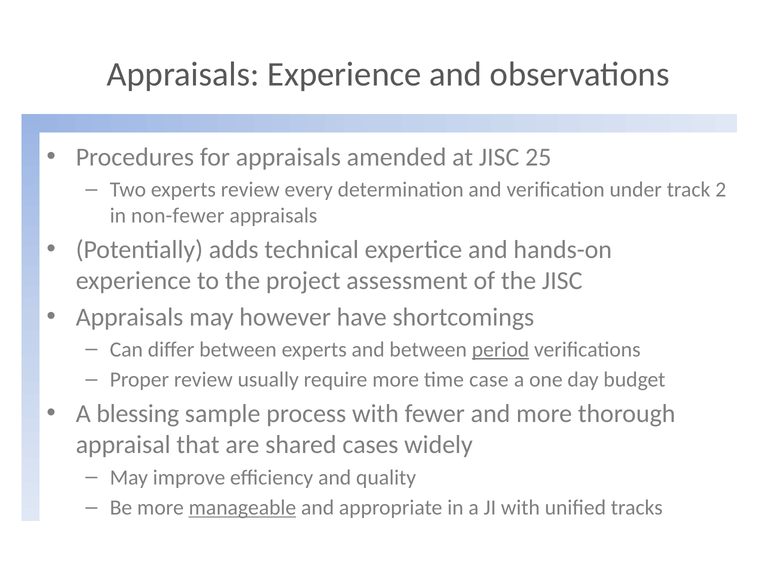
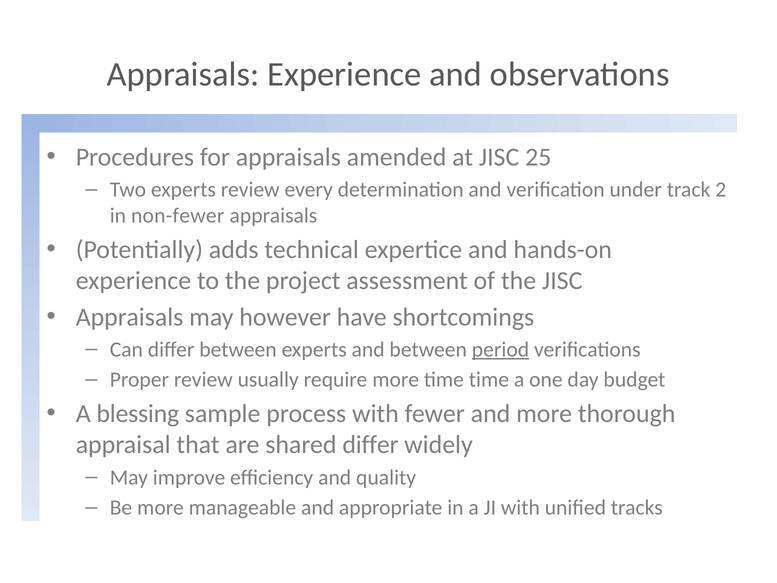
time case: case -> time
shared cases: cases -> differ
manageable underline: present -> none
